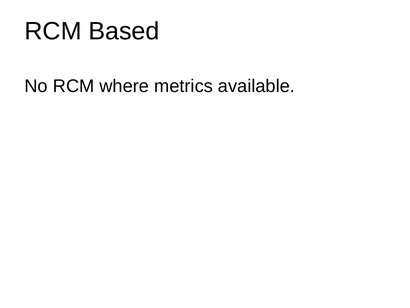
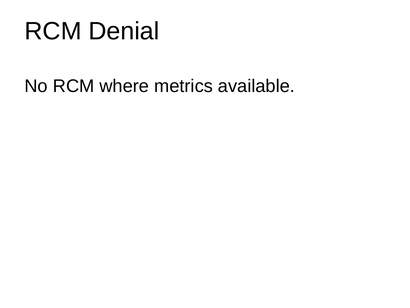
Based: Based -> Denial
